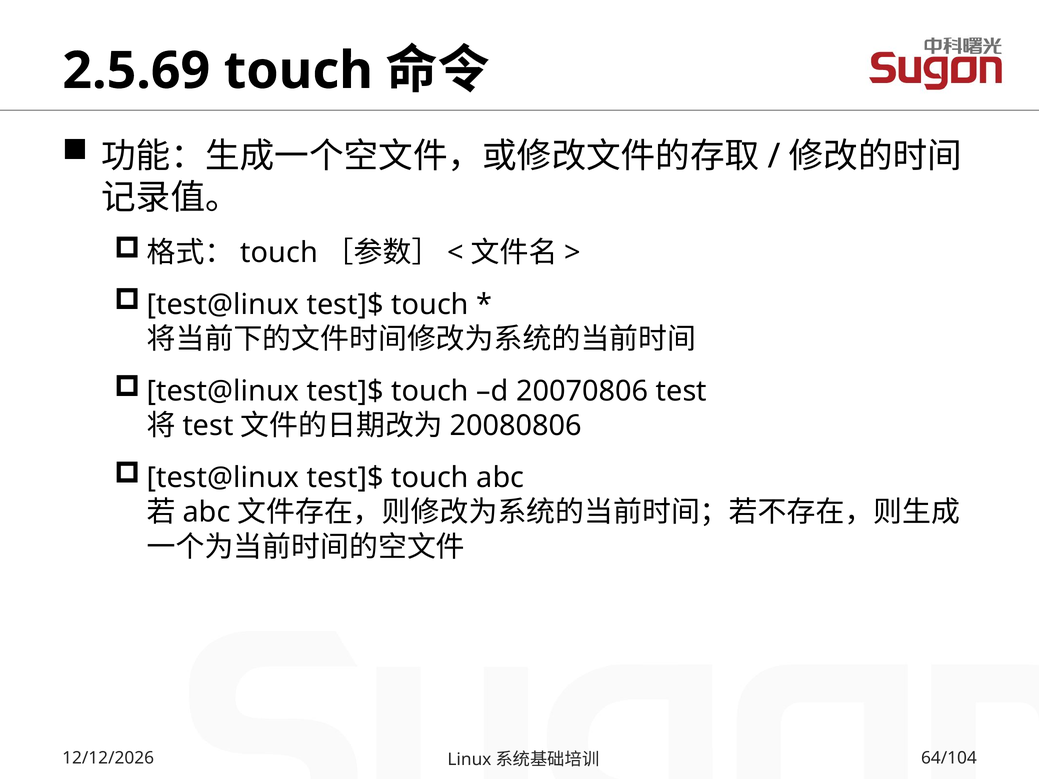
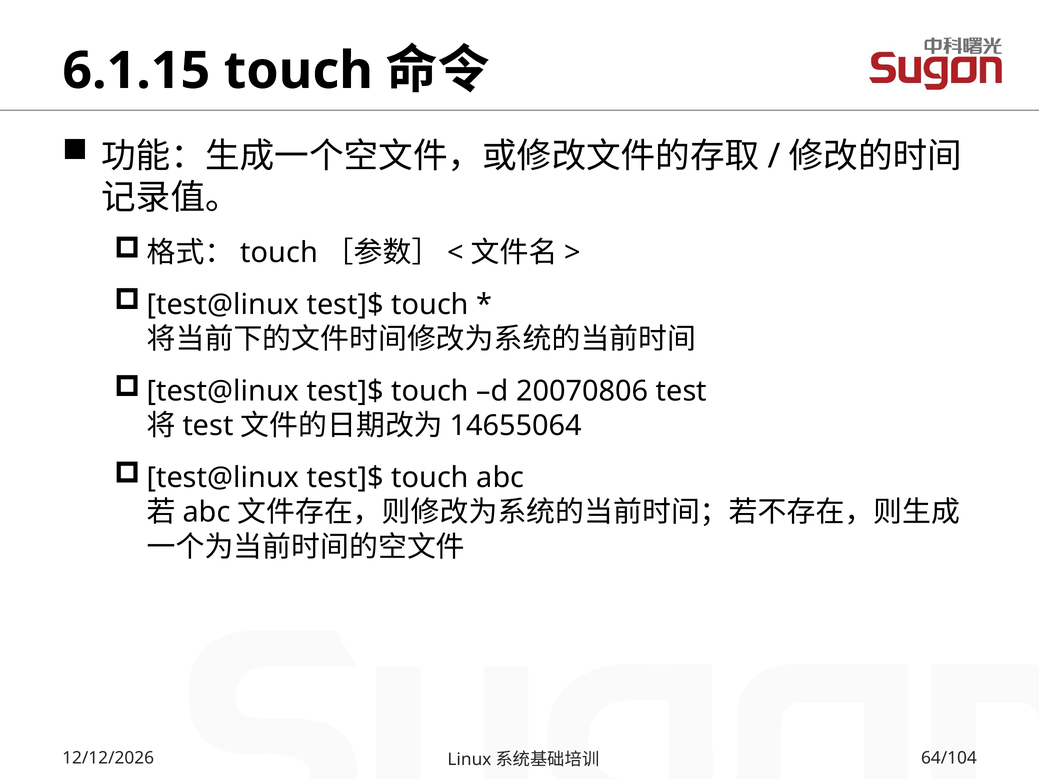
2.5.69: 2.5.69 -> 6.1.15
20080806: 20080806 -> 14655064
